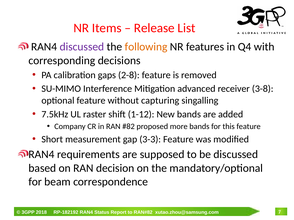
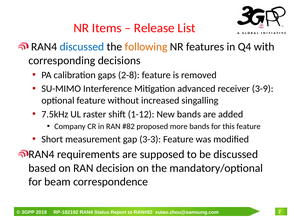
discussed at (82, 47) colour: purple -> blue
3-8: 3-8 -> 3-9
capturing: capturing -> increased
